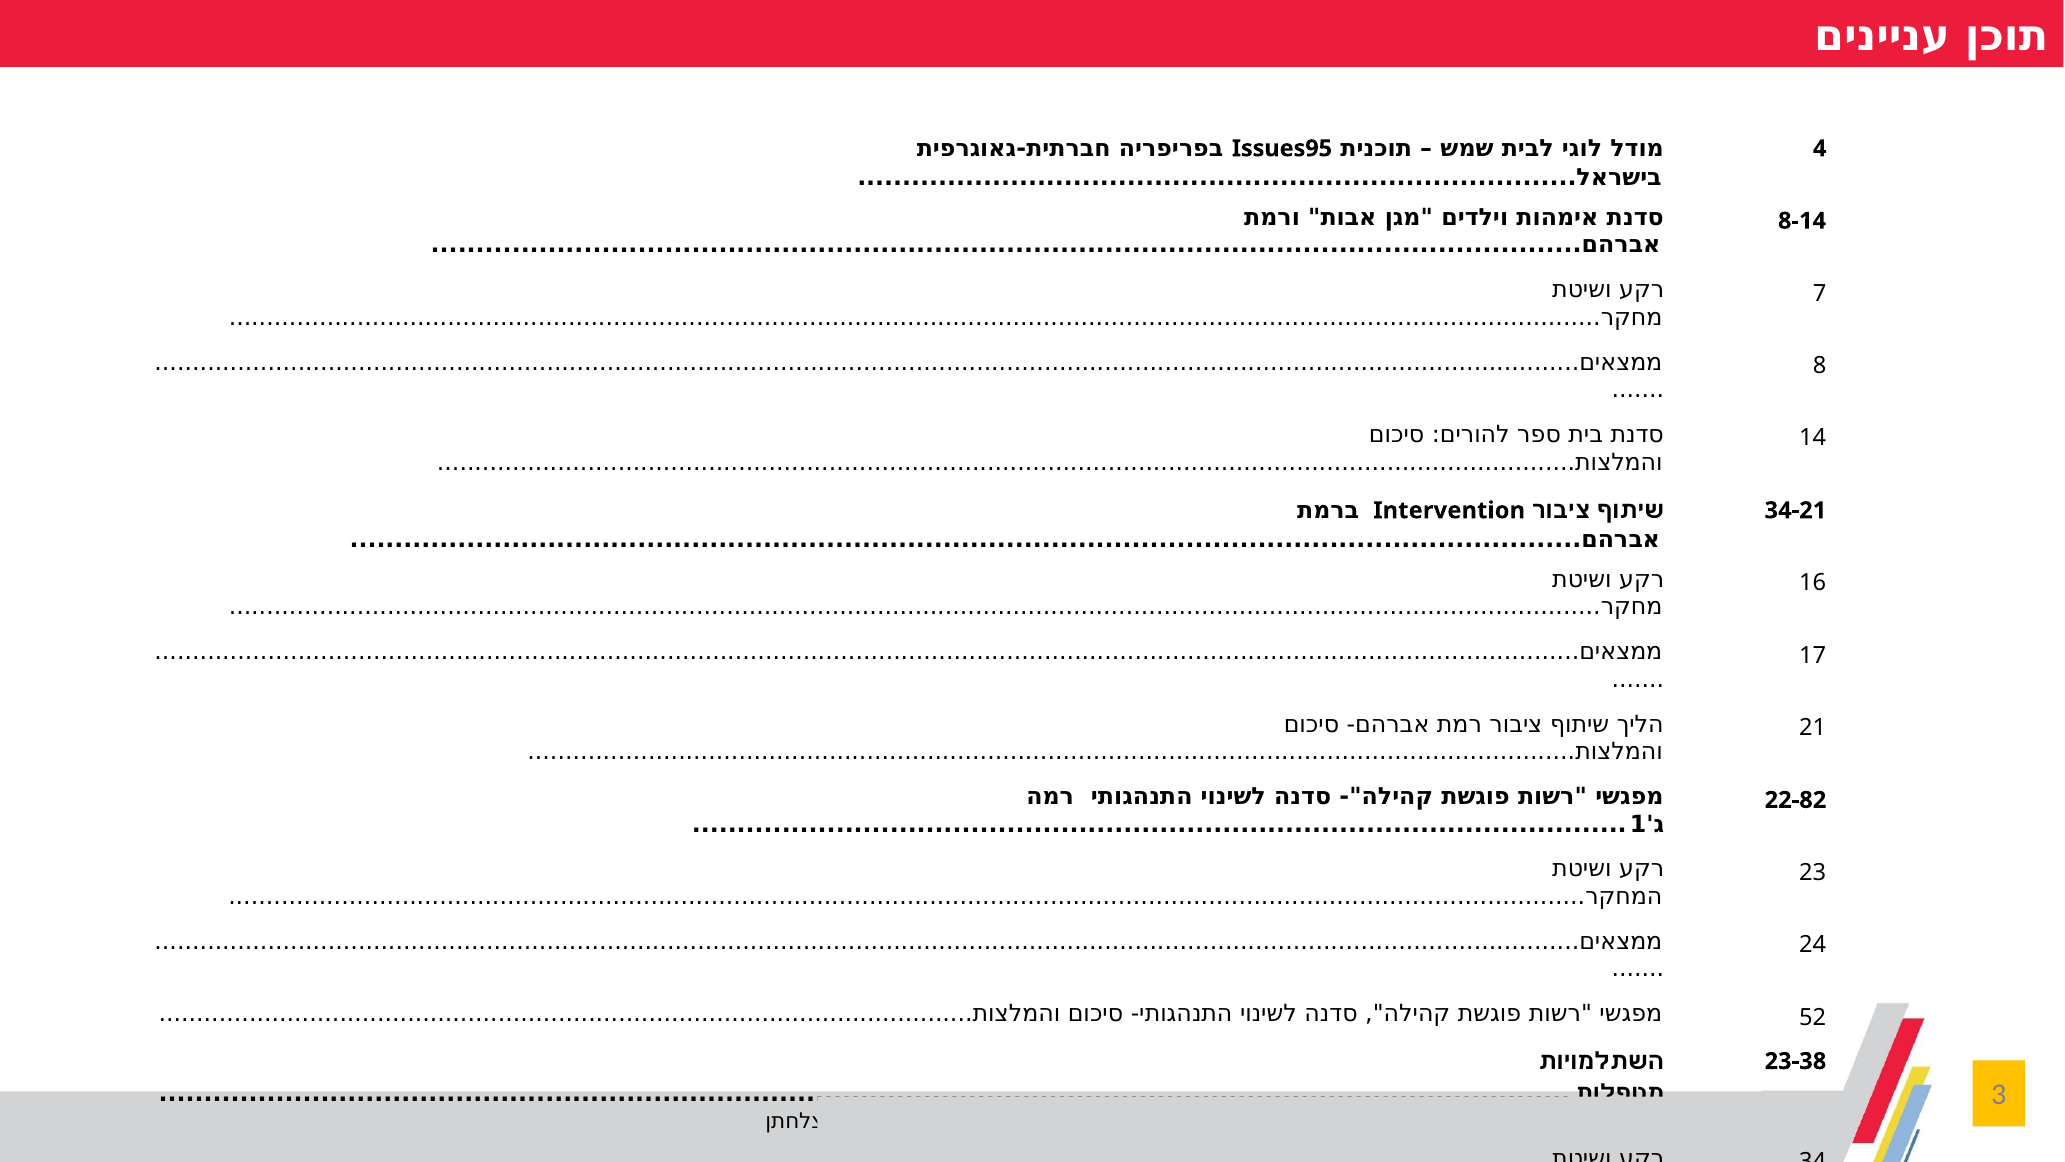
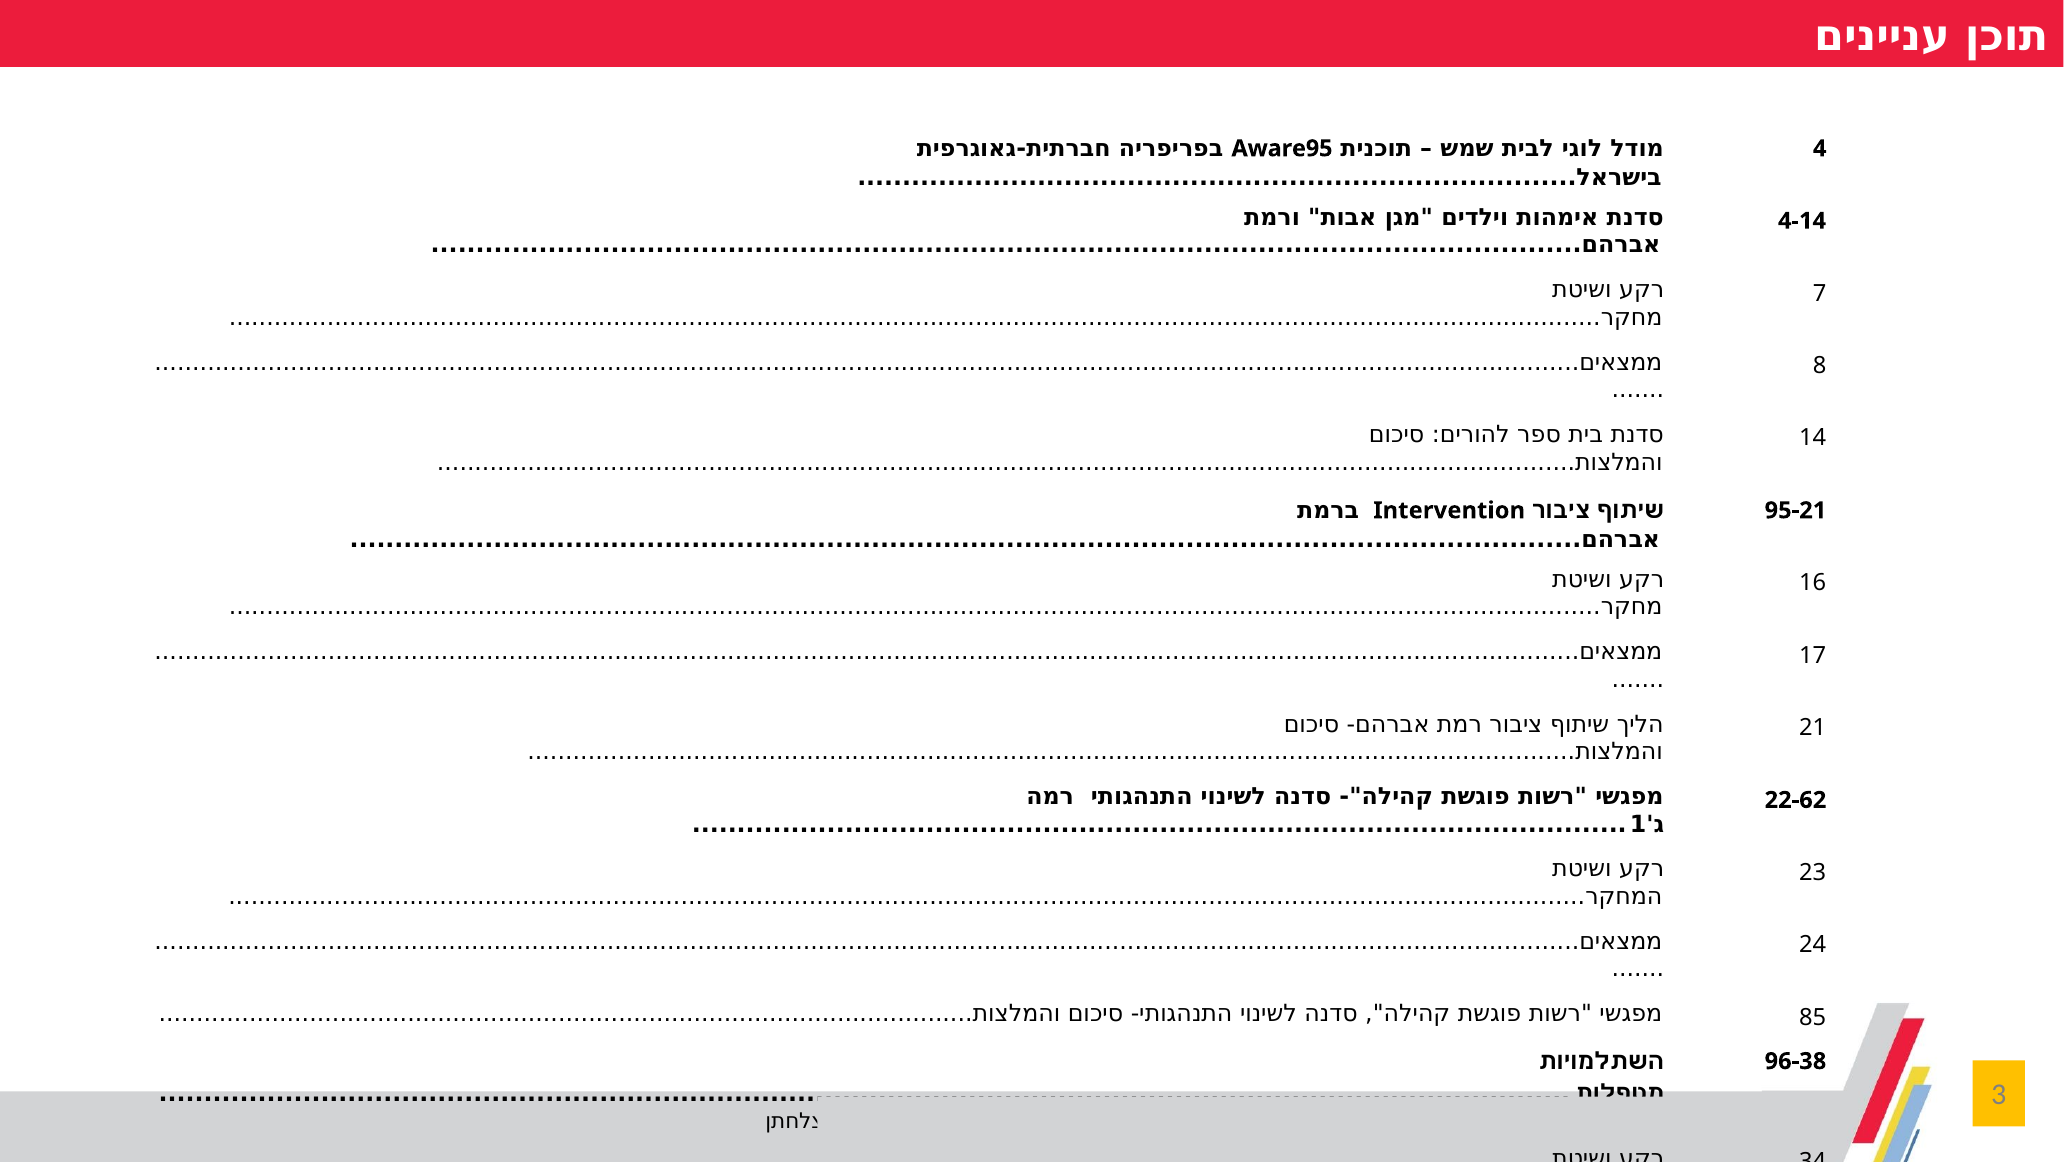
Issues95: Issues95 -> Aware95
8-14: 8-14 -> 4-14
34-21: 34-21 -> 95-21
22-82: 22-82 -> 22-62
52: 52 -> 85
23-38: 23-38 -> 96-38
